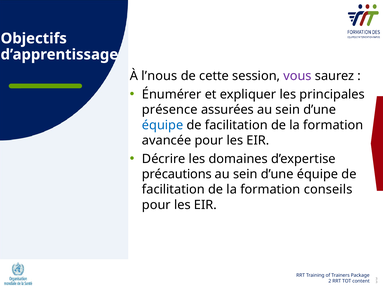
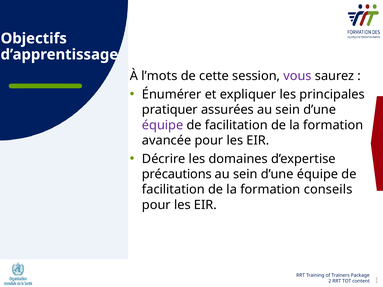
l’nous: l’nous -> l’mots
présence: présence -> pratiquer
équipe at (163, 125) colour: blue -> purple
